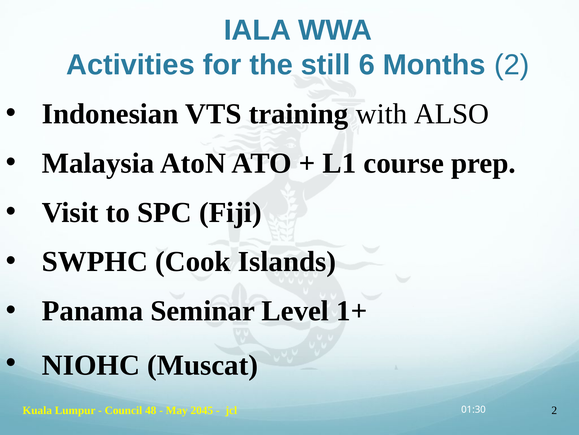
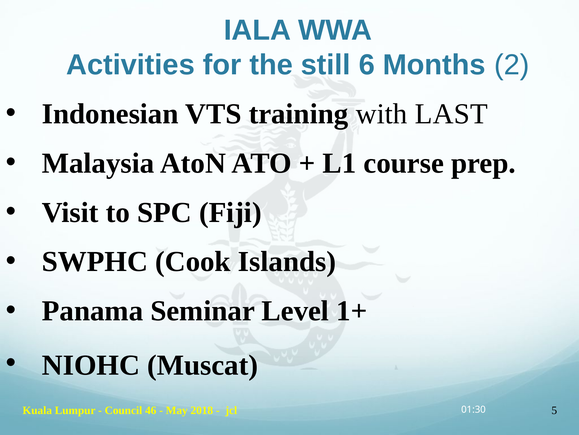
ALSO: ALSO -> LAST
48: 48 -> 46
2045: 2045 -> 2018
jcl 2: 2 -> 5
